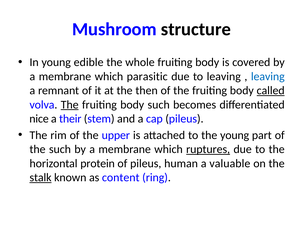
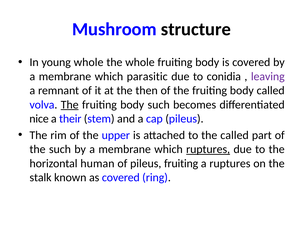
young edible: edible -> whole
to leaving: leaving -> conidia
leaving at (268, 77) colour: blue -> purple
called at (271, 91) underline: present -> none
the young: young -> called
protein: protein -> human
pileus human: human -> fruiting
a valuable: valuable -> ruptures
stalk underline: present -> none
as content: content -> covered
